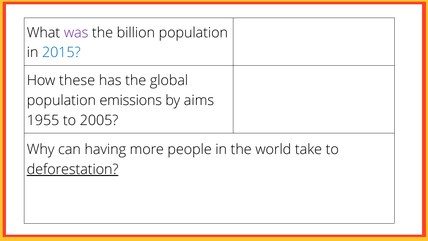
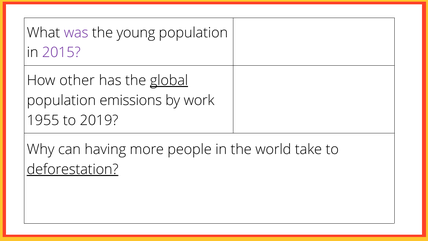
billion: billion -> young
2015 colour: blue -> purple
these: these -> other
global underline: none -> present
aims: aims -> work
2005: 2005 -> 2019
